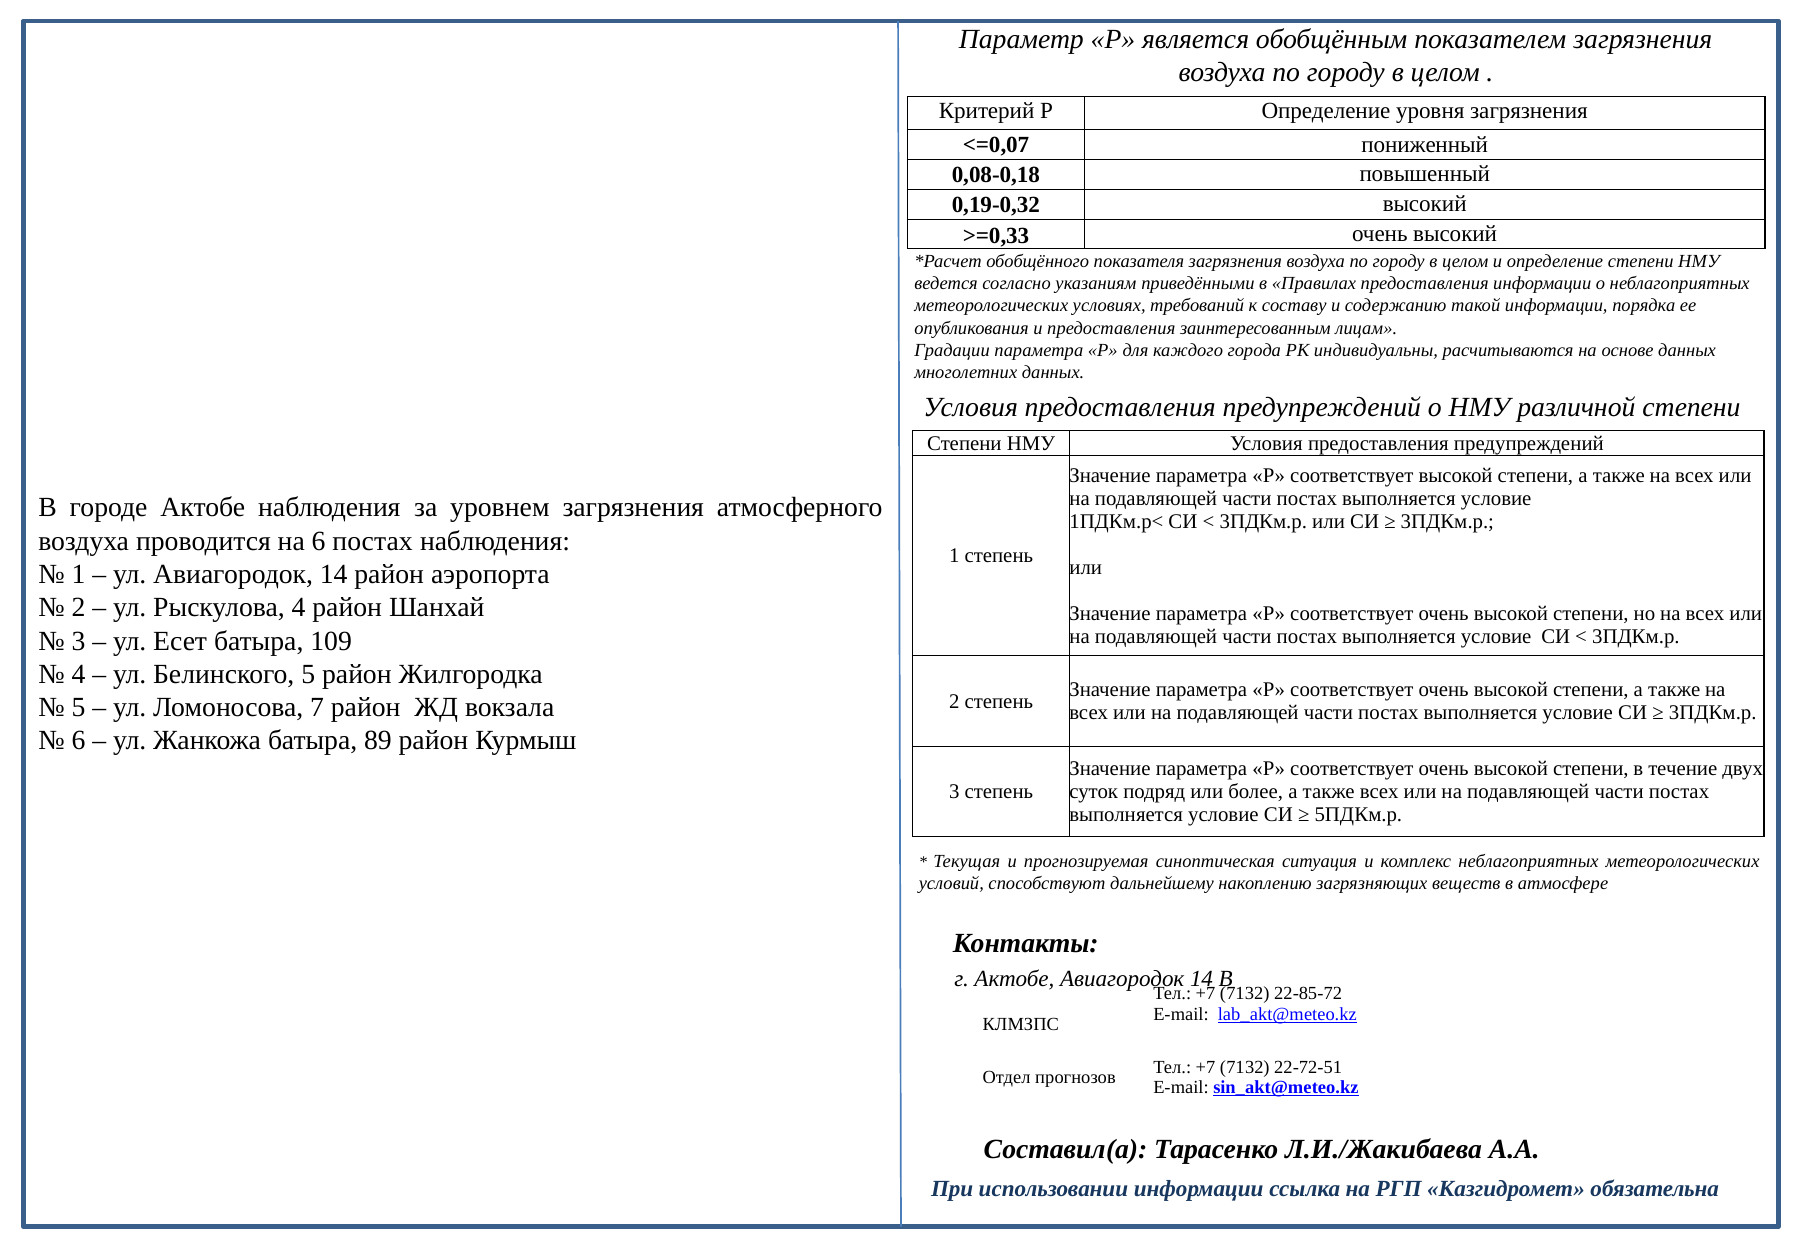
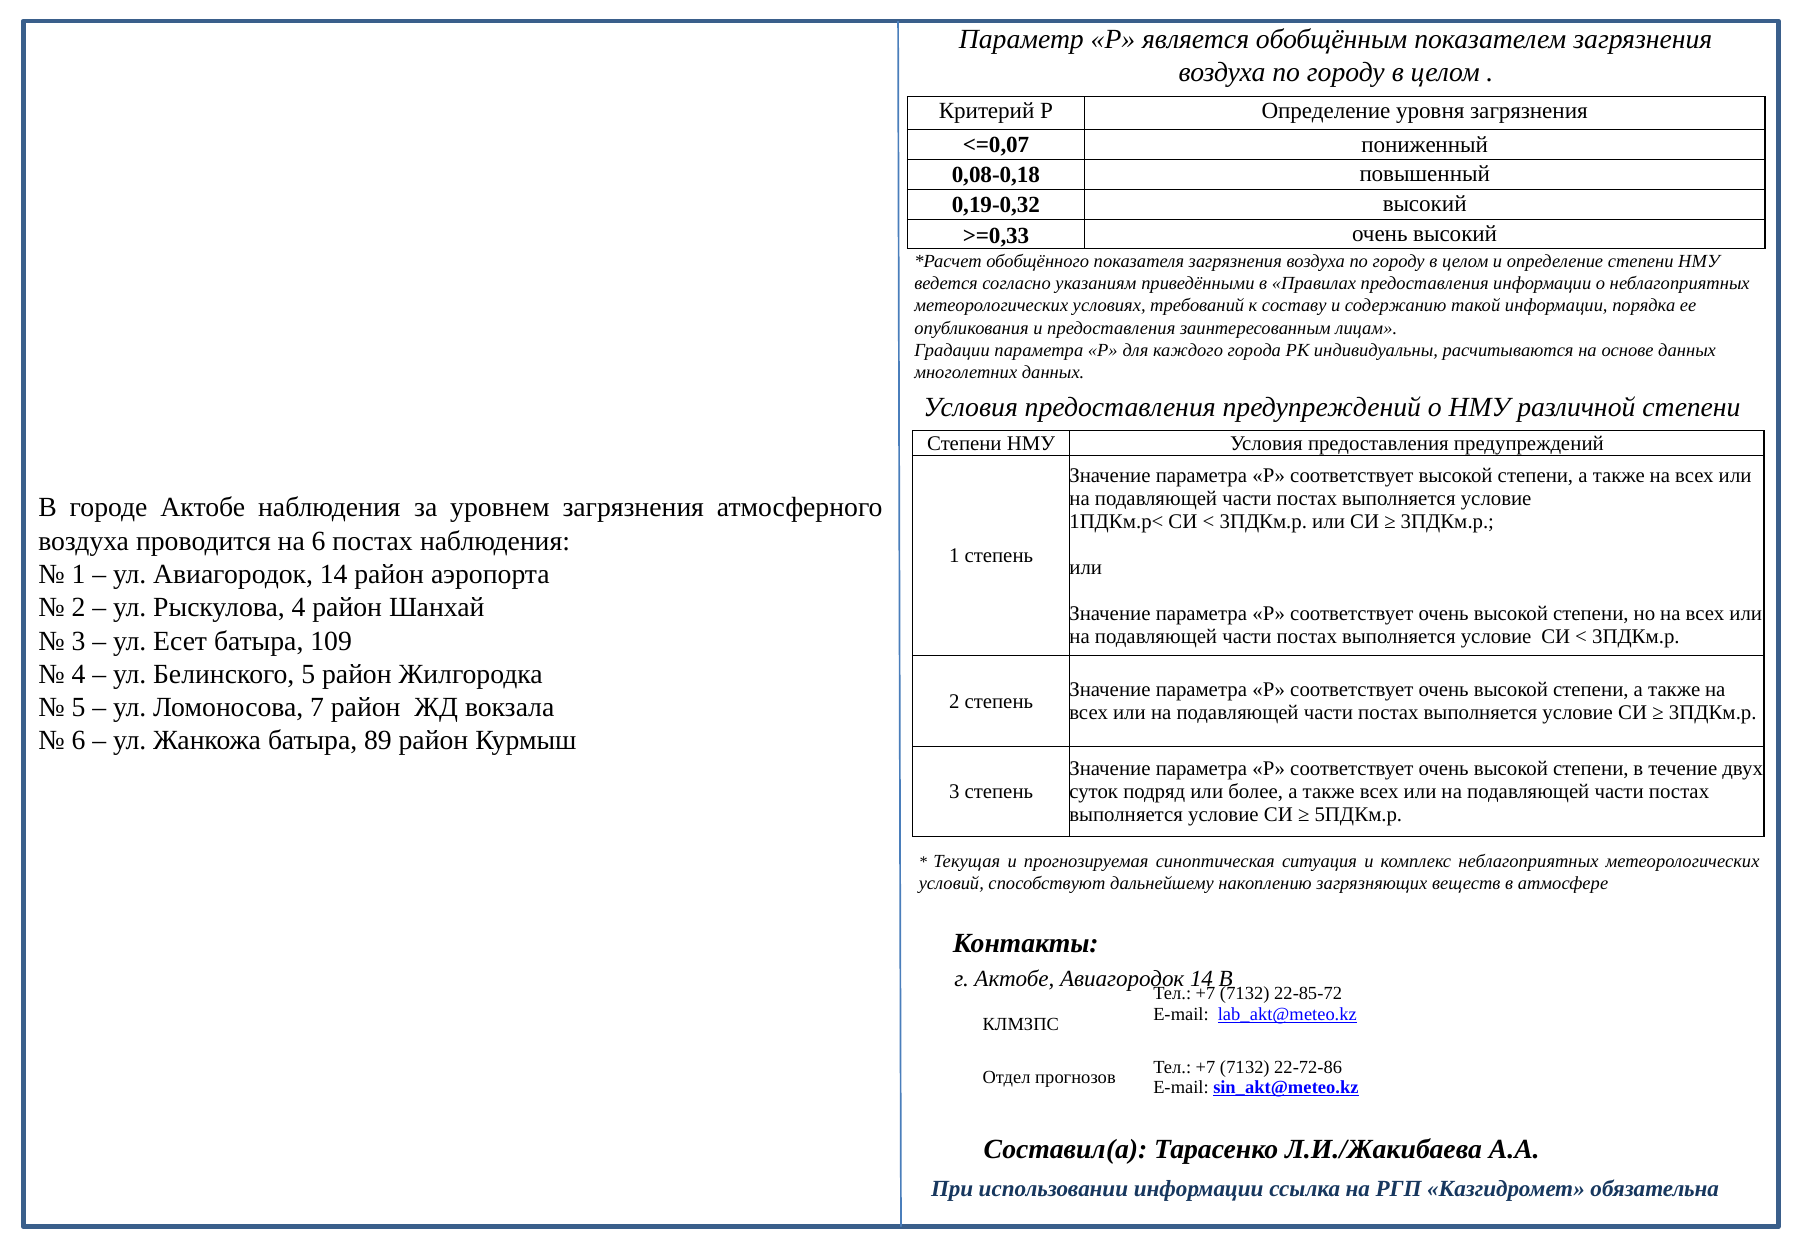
22-72-51: 22-72-51 -> 22-72-86
